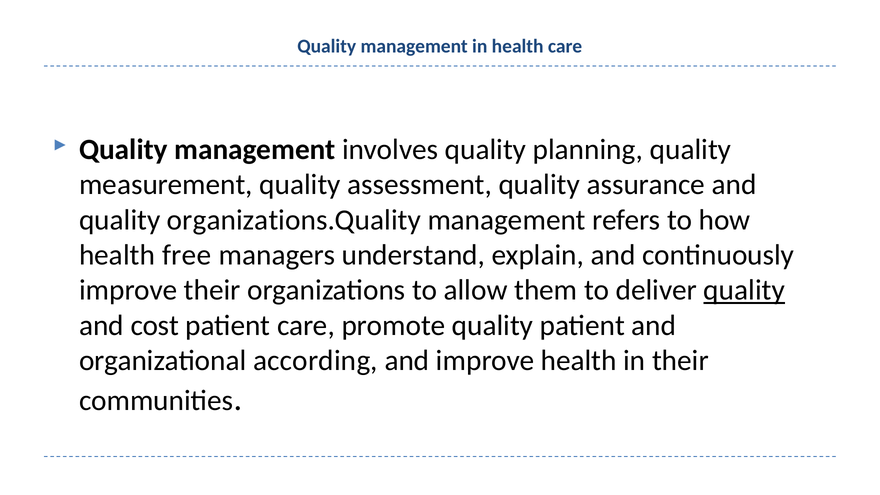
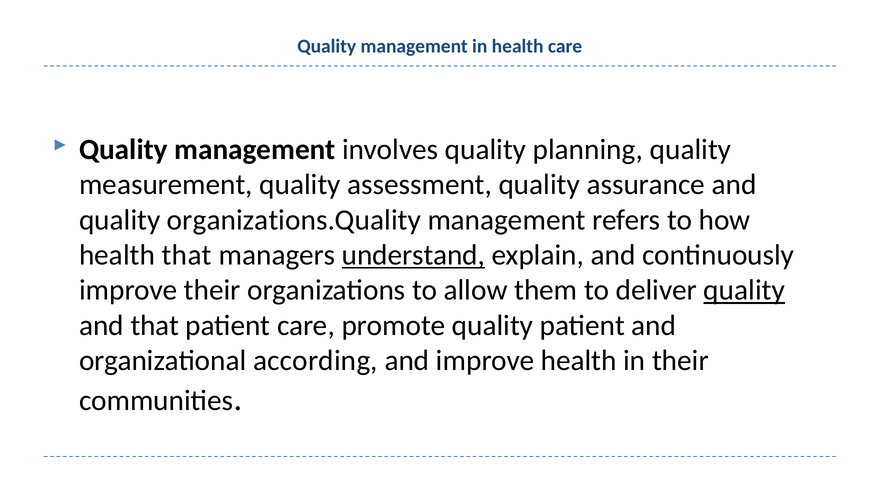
health free: free -> that
understand underline: none -> present
and cost: cost -> that
